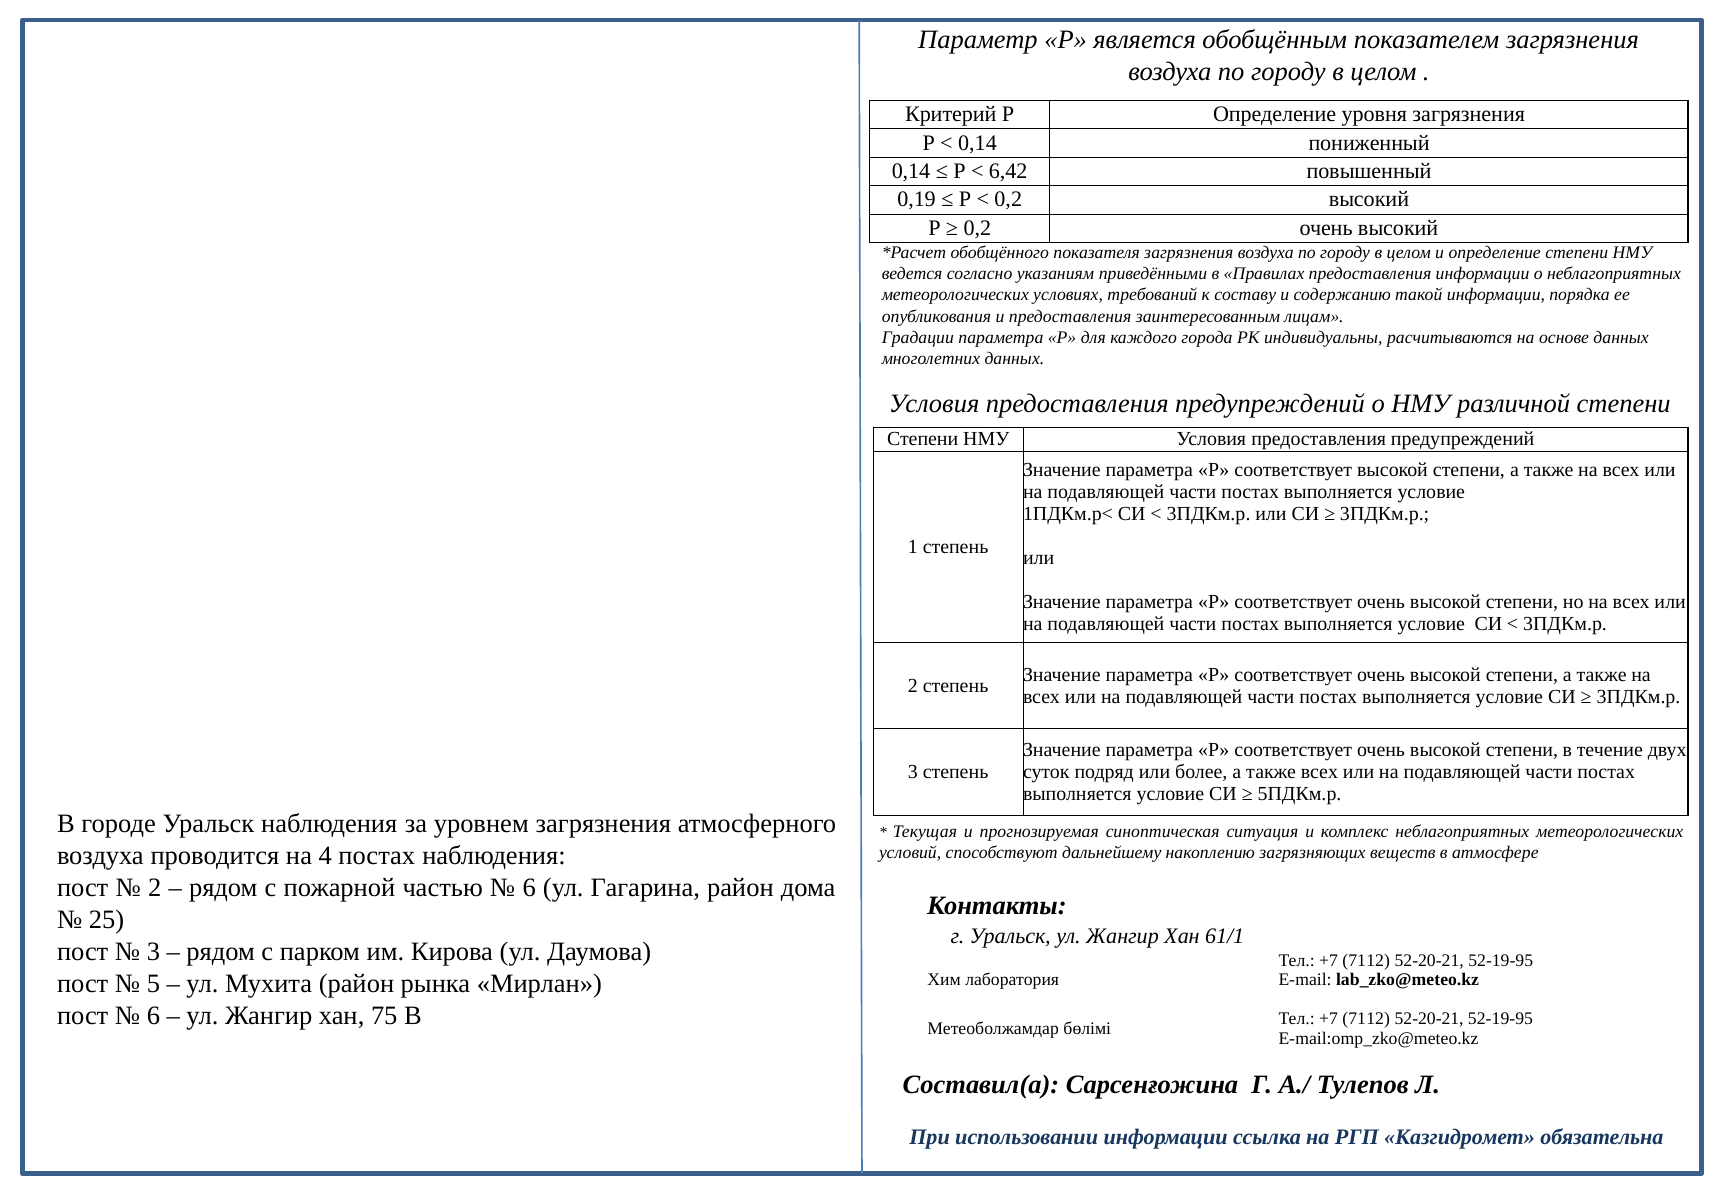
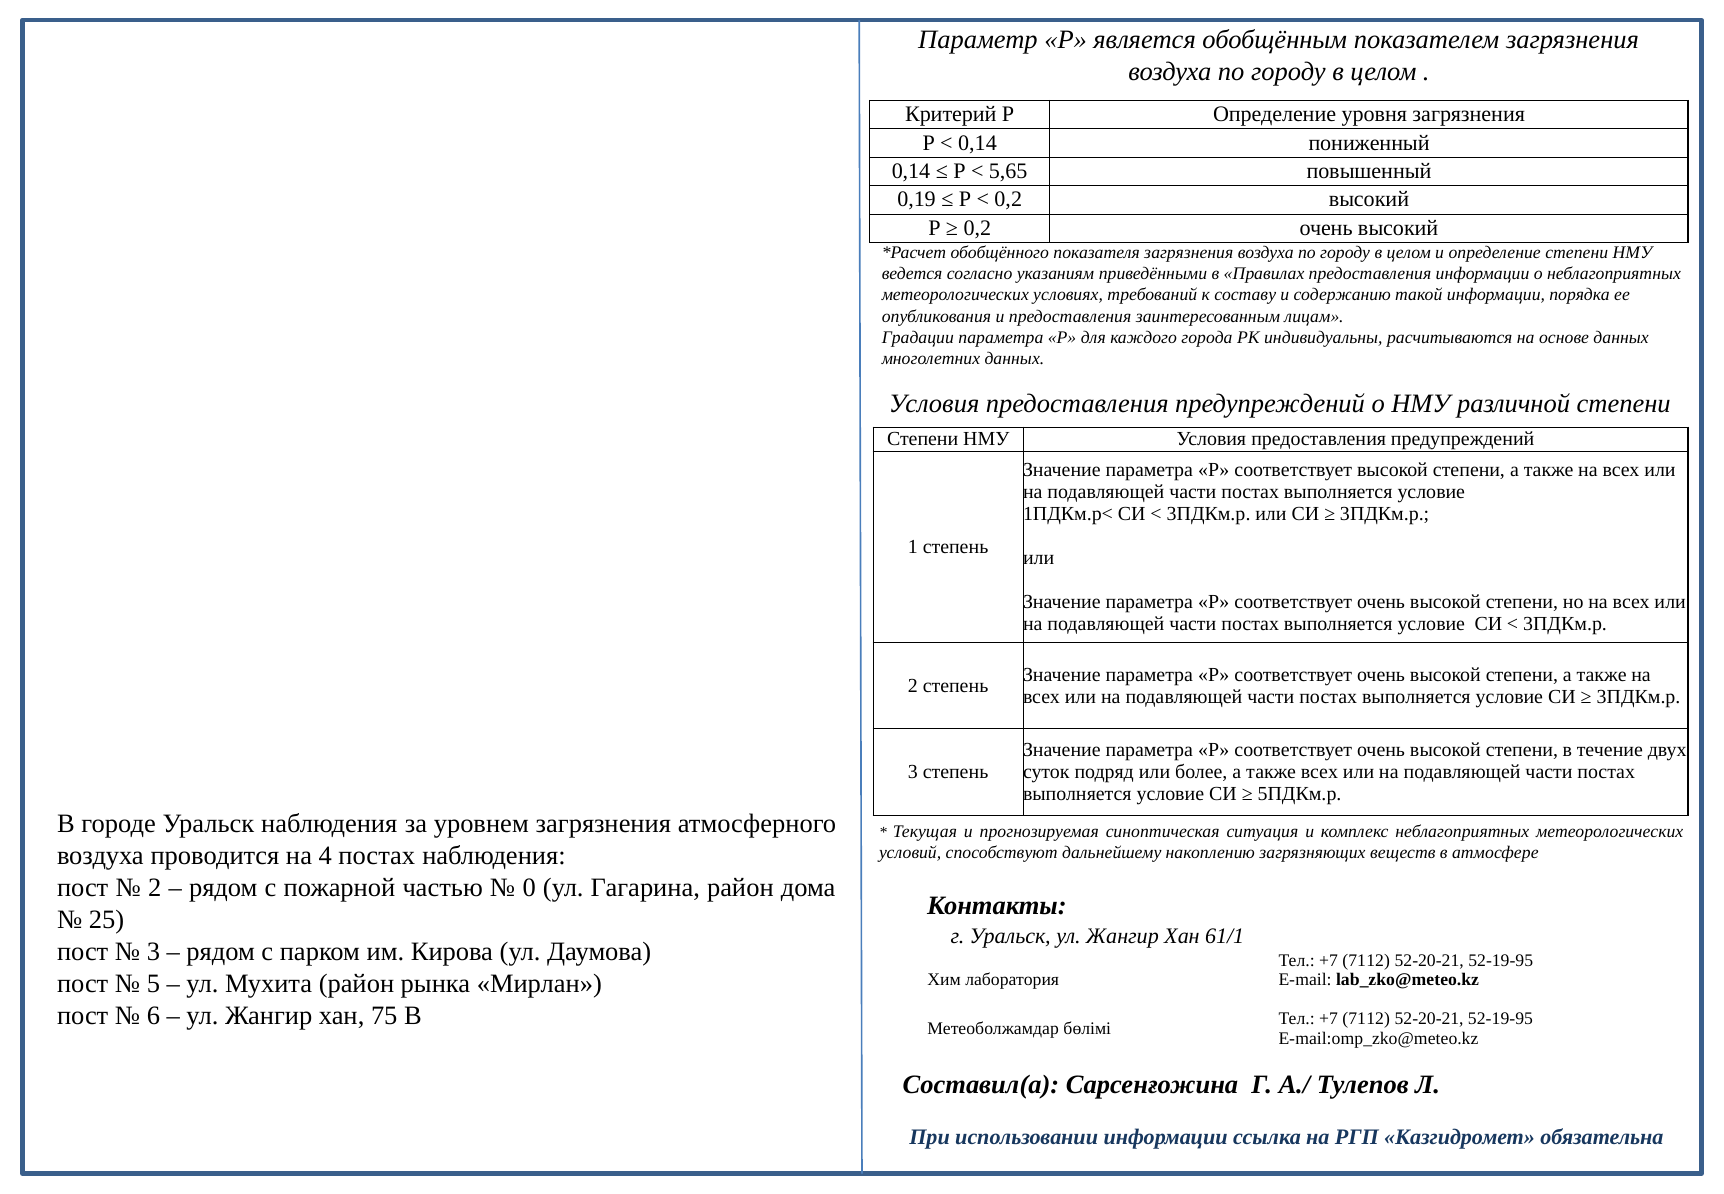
6,42: 6,42 -> 5,65
6 at (529, 888): 6 -> 0
